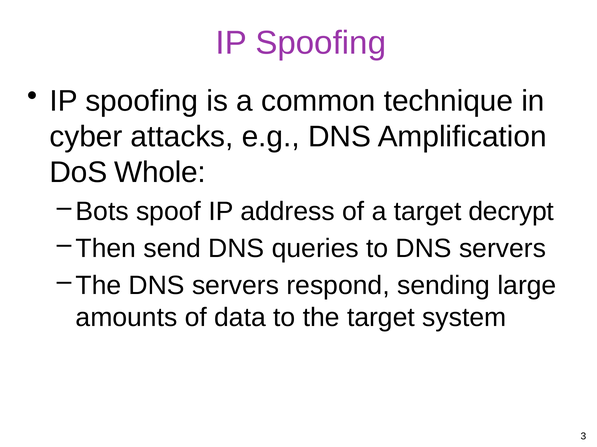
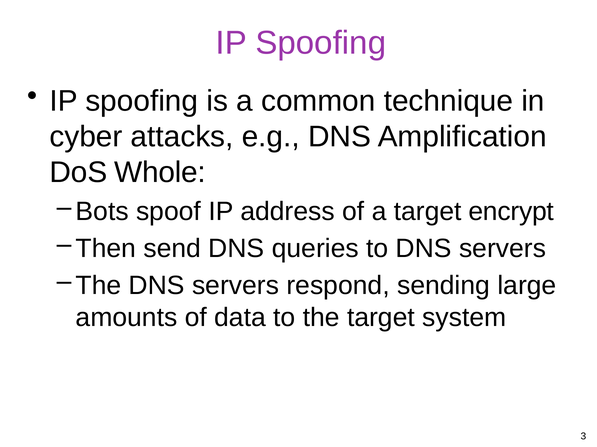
decrypt: decrypt -> encrypt
